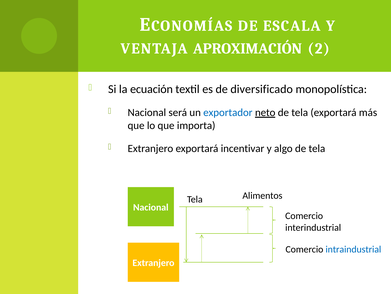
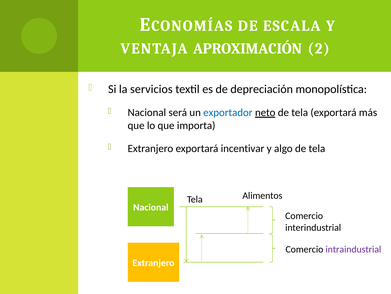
ecuación: ecuación -> servicios
diversificado: diversificado -> depreciación
intraindustrial colour: blue -> purple
